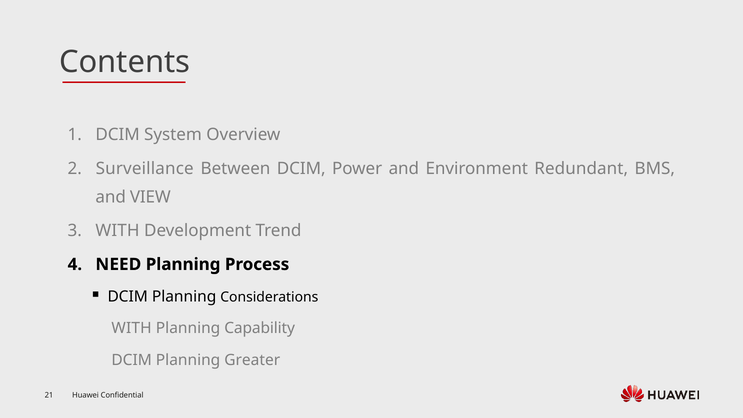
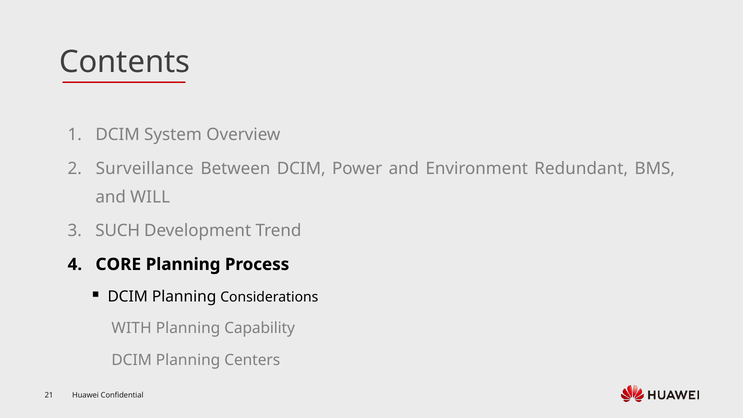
VIEW: VIEW -> WILL
WITH at (118, 231): WITH -> SUCH
NEED: NEED -> CORE
Greater: Greater -> Centers
